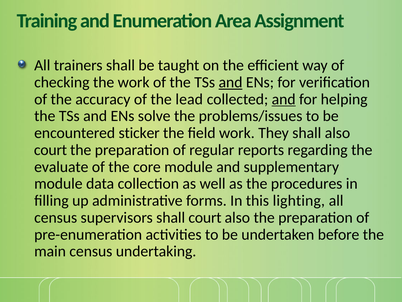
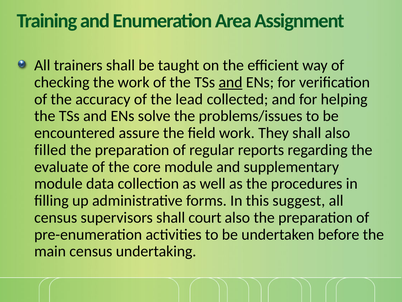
and at (284, 99) underline: present -> none
sticker: sticker -> assure
court at (50, 150): court -> filled
lighting: lighting -> suggest
